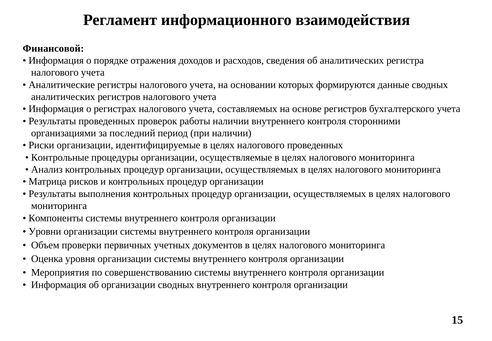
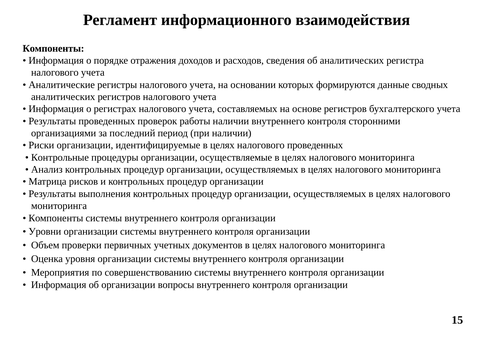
Финансовой at (53, 48): Финансовой -> Компоненты
организации сводных: сводных -> вопросы
